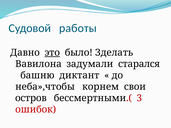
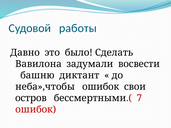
это underline: present -> none
Зделать: Зделать -> Сделать
старался: старался -> восвести
неба»,чтобы корнем: корнем -> ошибок
3: 3 -> 7
